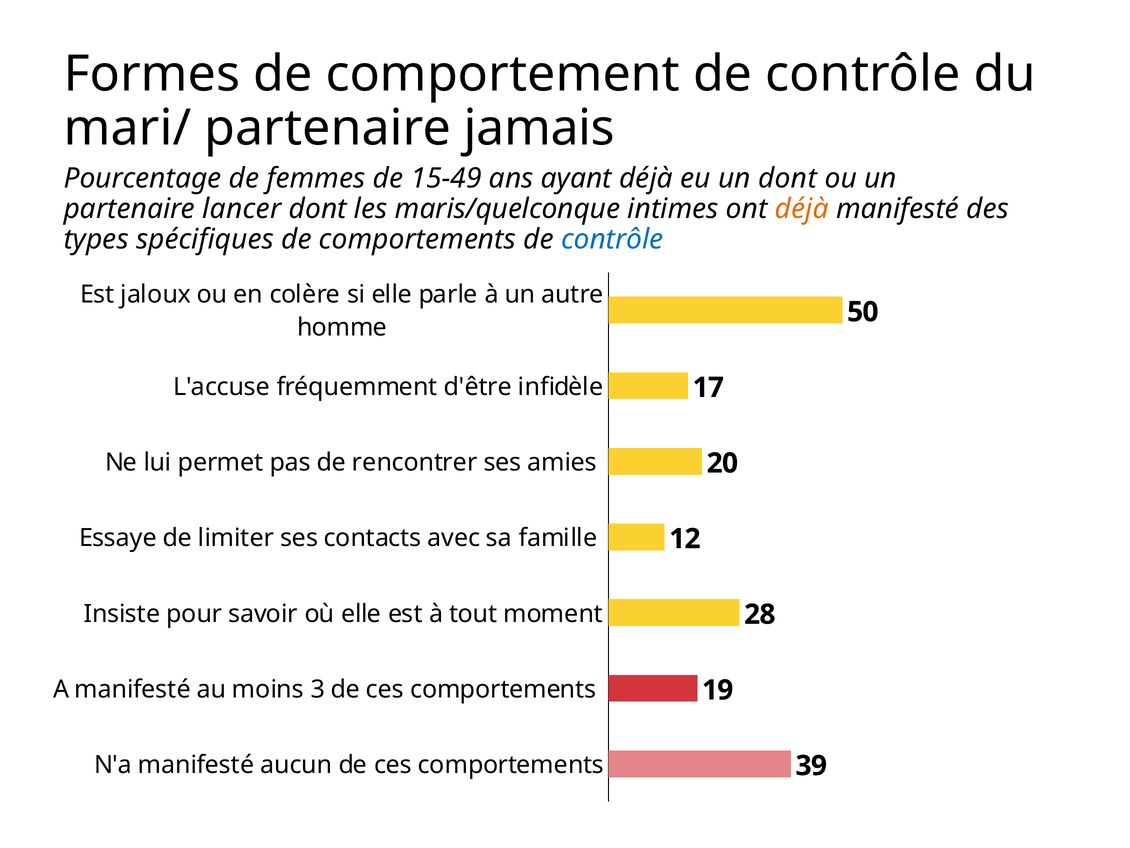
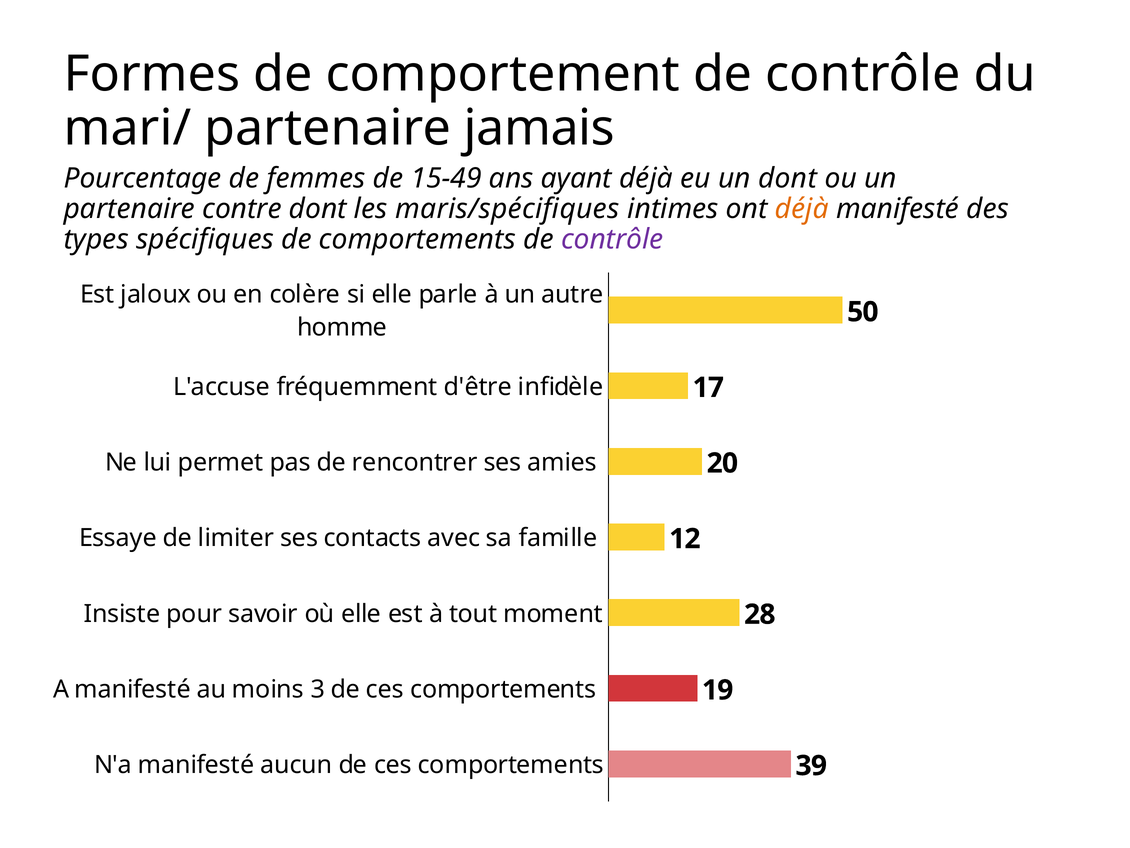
lancer: lancer -> contre
maris/quelconque: maris/quelconque -> maris/spécifiques
contrôle at (612, 240) colour: blue -> purple
